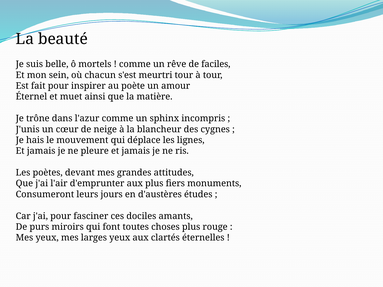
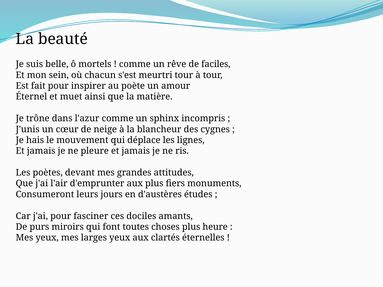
rouge: rouge -> heure
